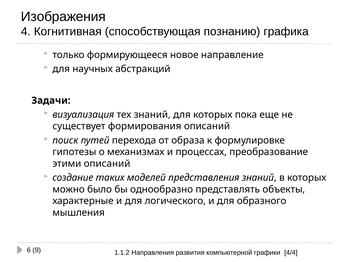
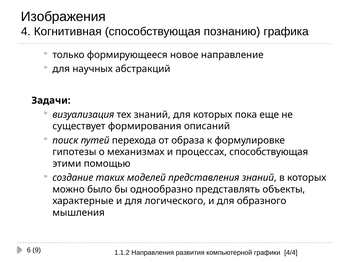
процессах преобразование: преобразование -> способствующая
этими описаний: описаний -> помощью
